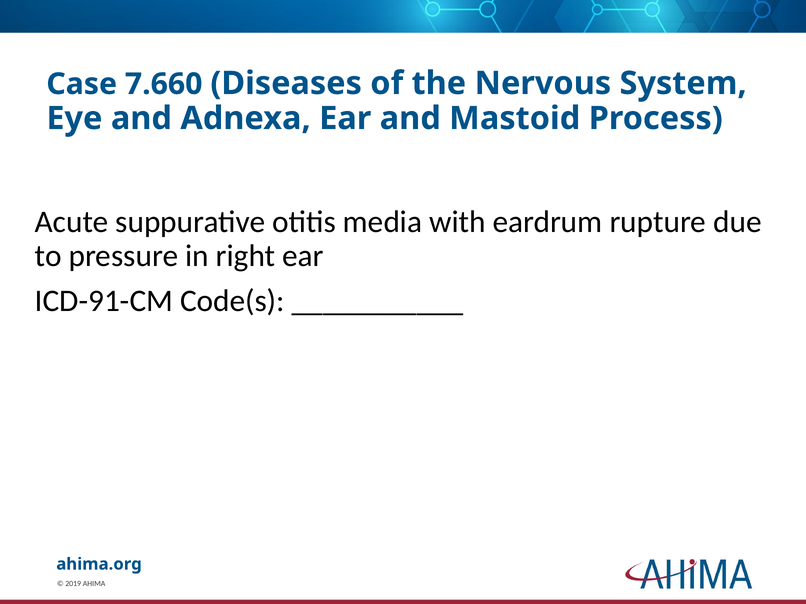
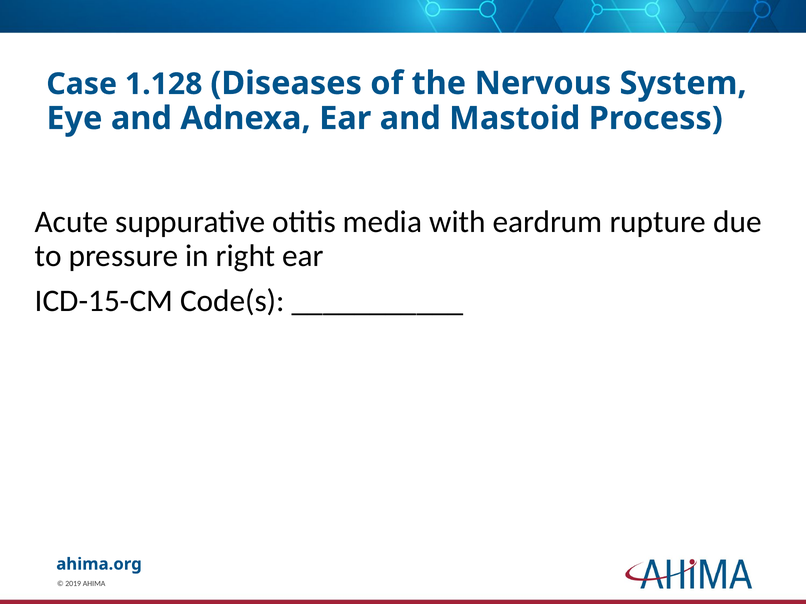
7.660: 7.660 -> 1.128
ICD-91-CM: ICD-91-CM -> ICD-15-CM
